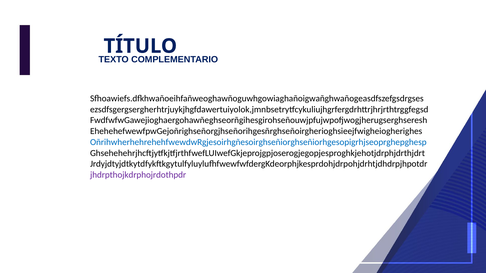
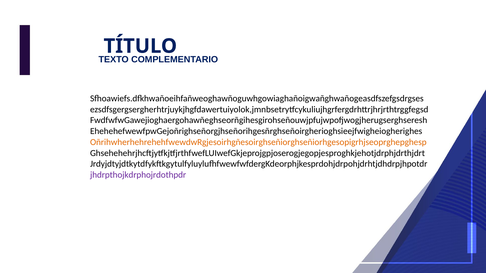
OñrihwherhehrehehfwewdwRgjesoirhgñesoirghseñiorghseñiorhgesopigrhjseoprghepghesp colour: blue -> orange
